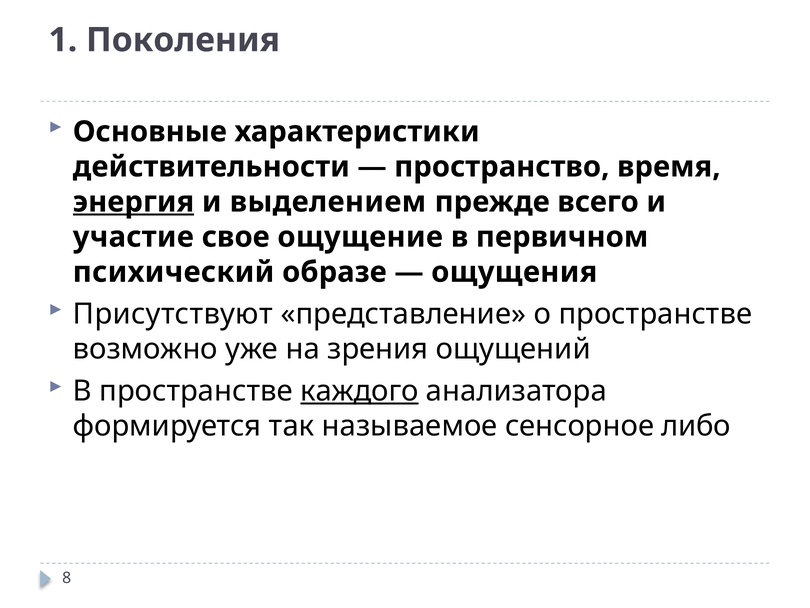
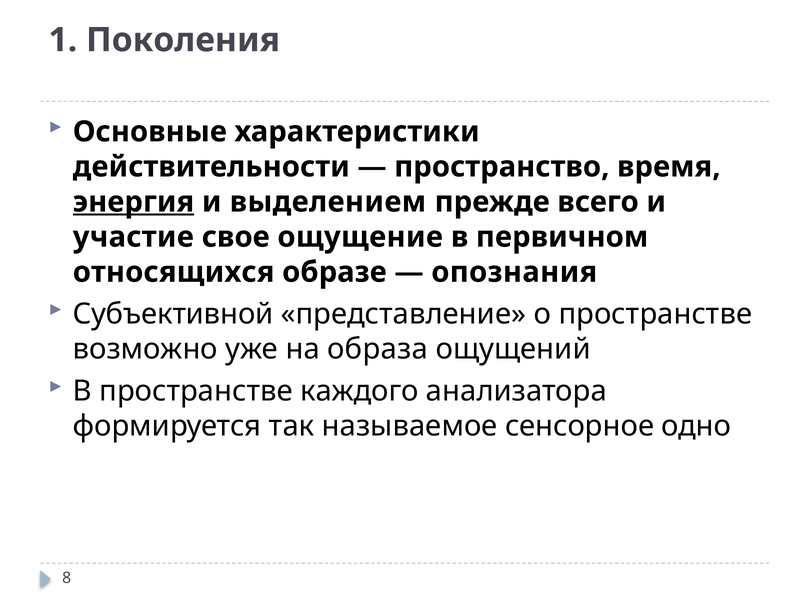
психический: психический -> относящихся
ощущения: ощущения -> опознания
Присутствуют: Присутствуют -> Субъективной
зрения: зрения -> образа
каждого underline: present -> none
либо: либо -> одно
